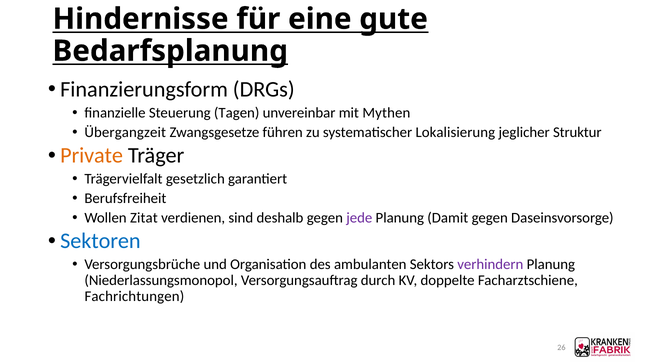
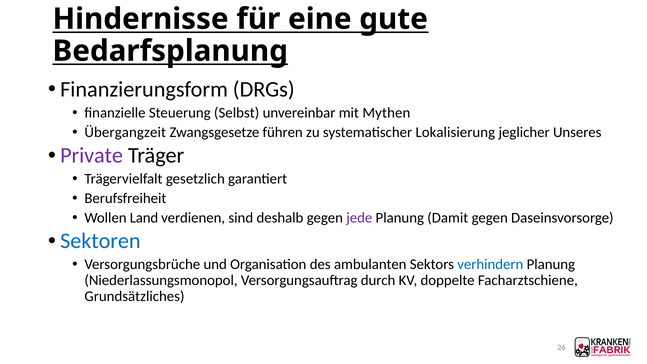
Tagen: Tagen -> Selbst
Struktur: Struktur -> Unseres
Private colour: orange -> purple
Zitat: Zitat -> Land
verhindern colour: purple -> blue
Fachrichtungen: Fachrichtungen -> Grundsätzliches
